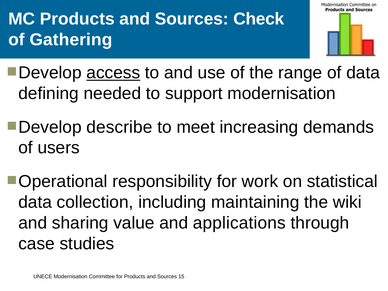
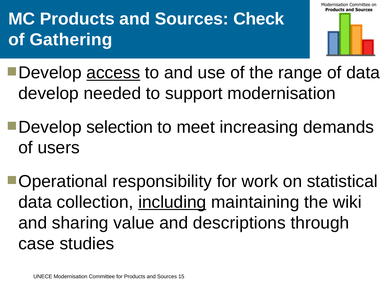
defining at (49, 93): defining -> develop
describe: describe -> selection
including underline: none -> present
applications: applications -> descriptions
